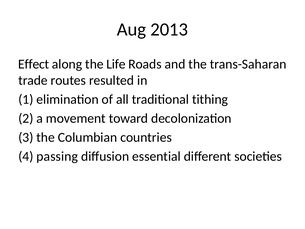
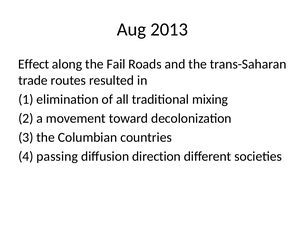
Life: Life -> Fail
tithing: tithing -> mixing
essential: essential -> direction
